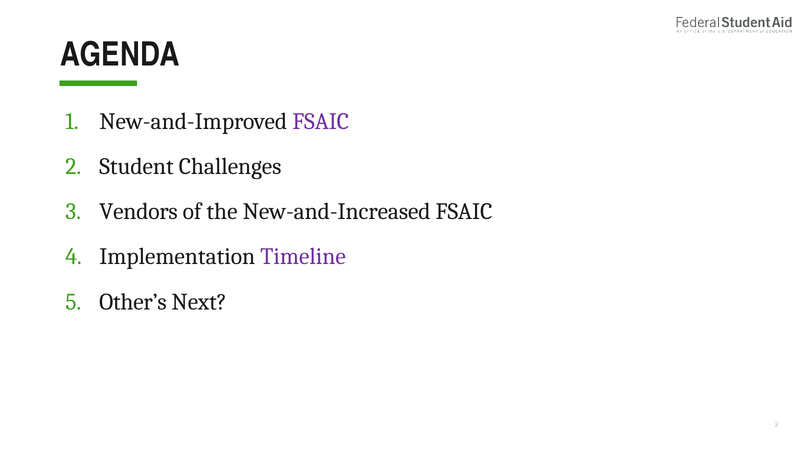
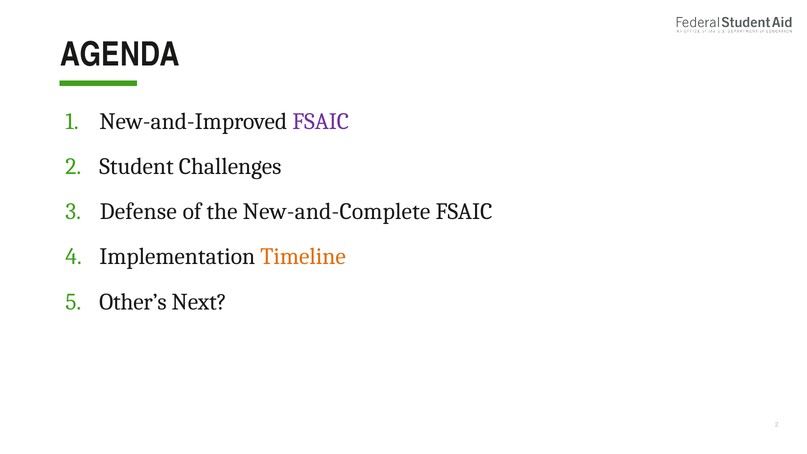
Vendors: Vendors -> Defense
New-and-Increased: New-and-Increased -> New-and-Complete
Timeline colour: purple -> orange
